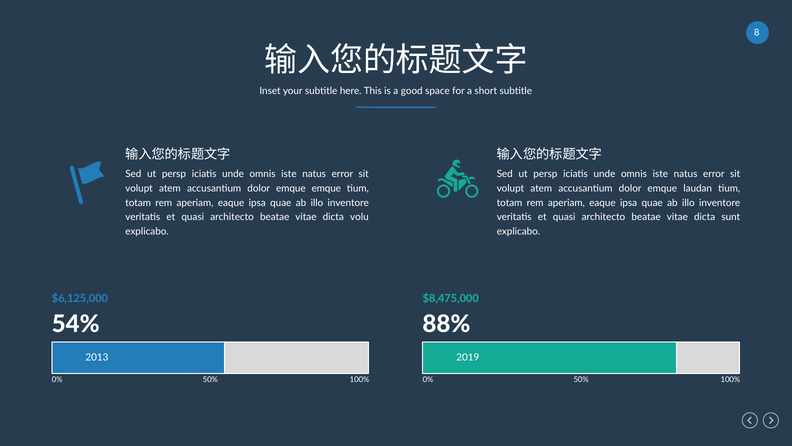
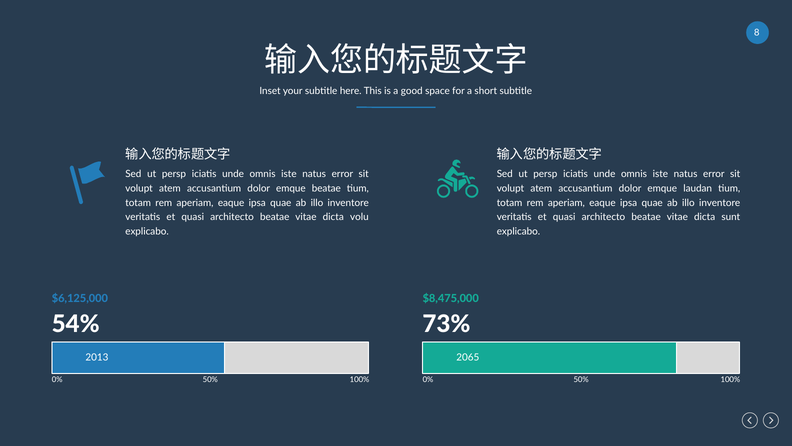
emque emque: emque -> beatae
88%: 88% -> 73%
2019: 2019 -> 2065
